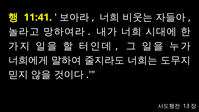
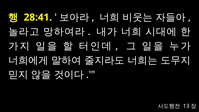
11:41: 11:41 -> 28:41
